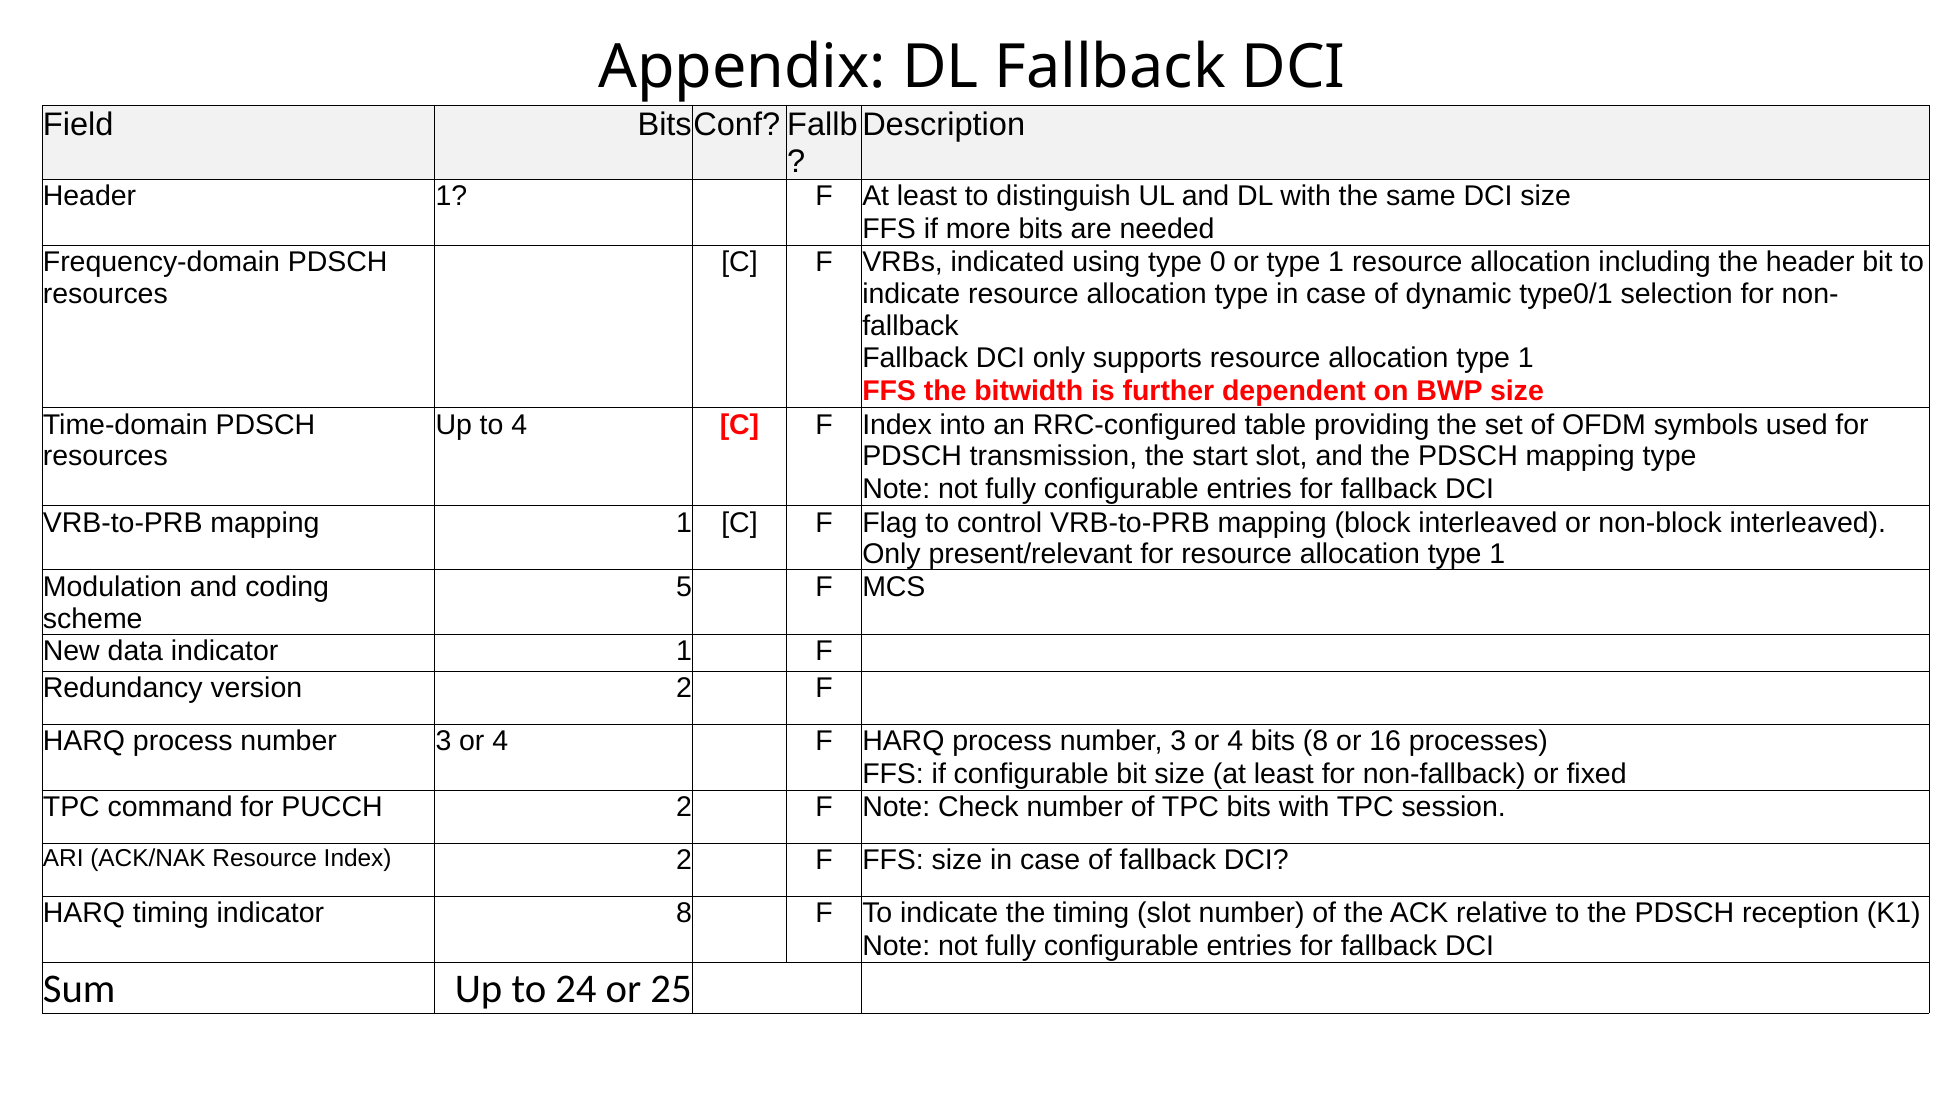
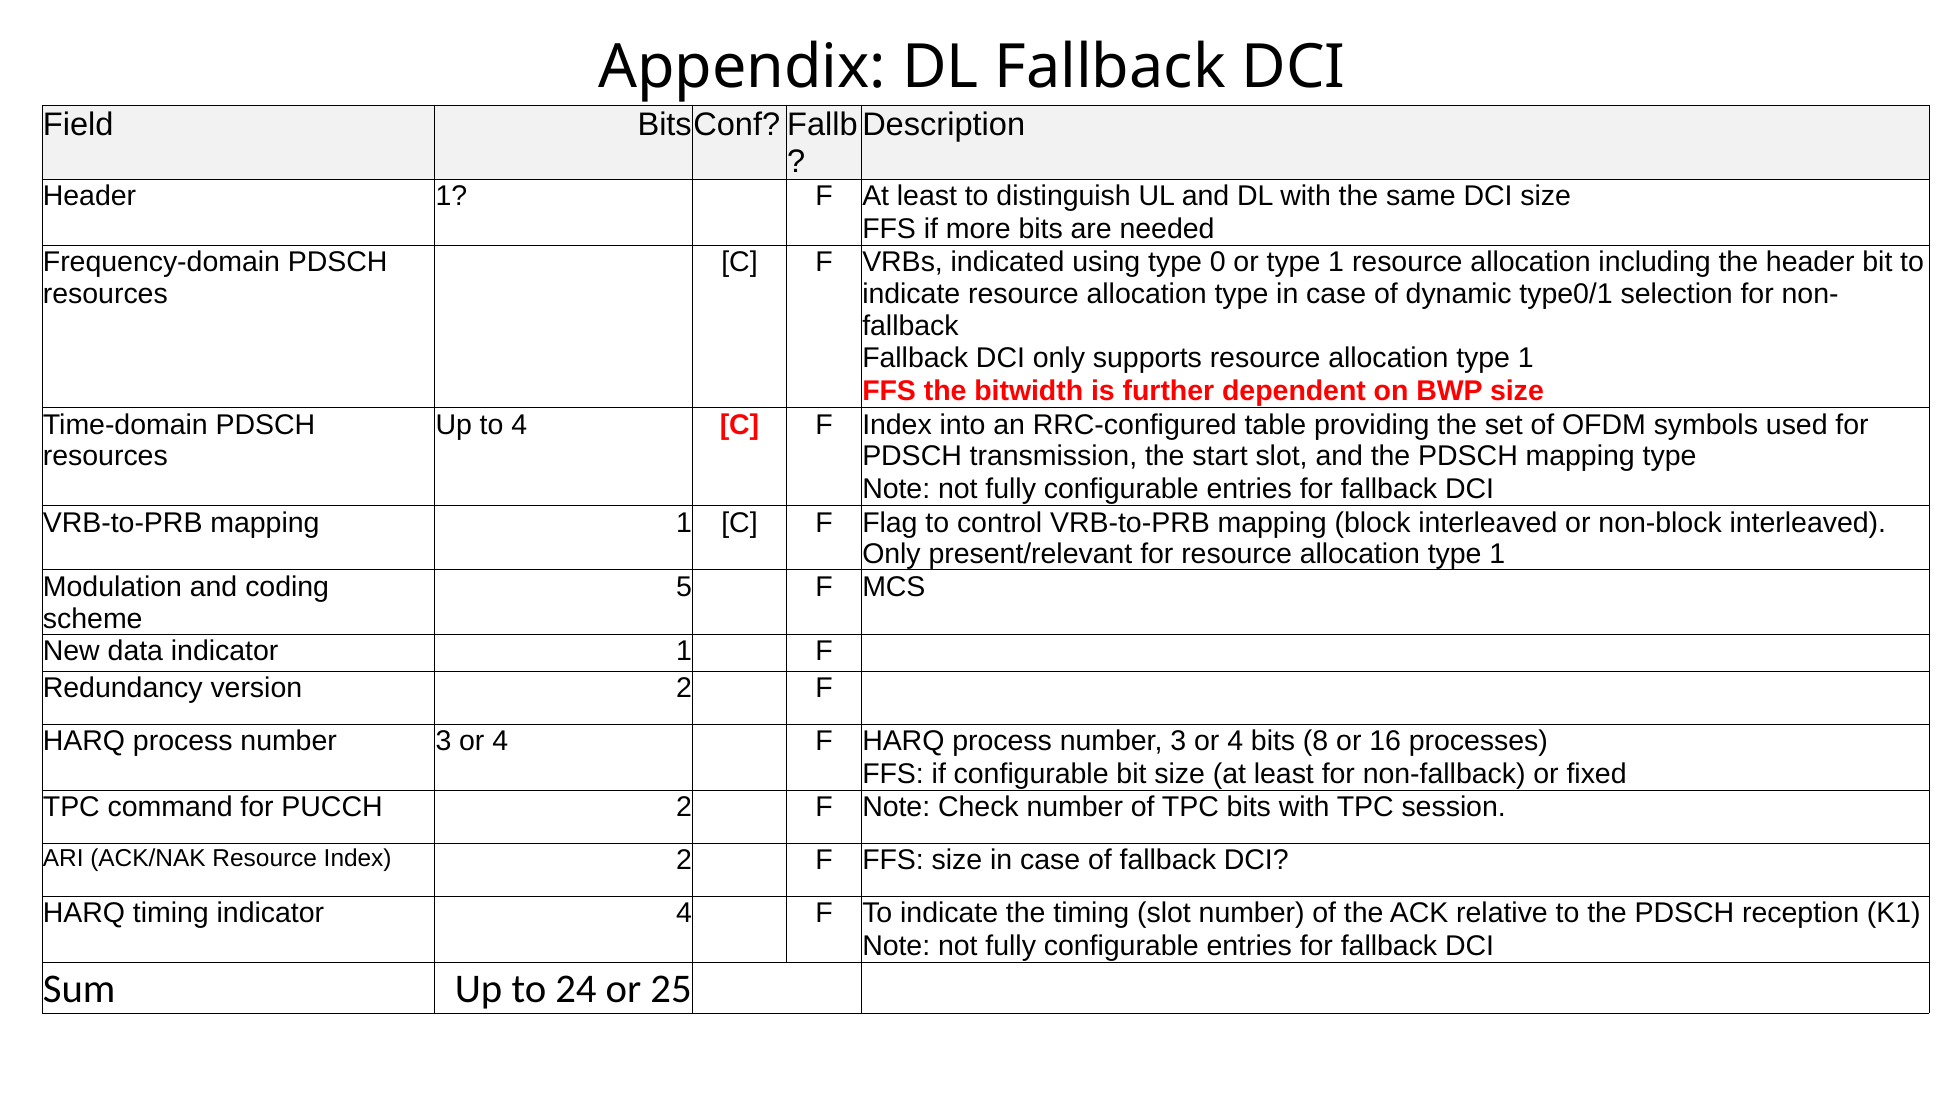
indicator 8: 8 -> 4
